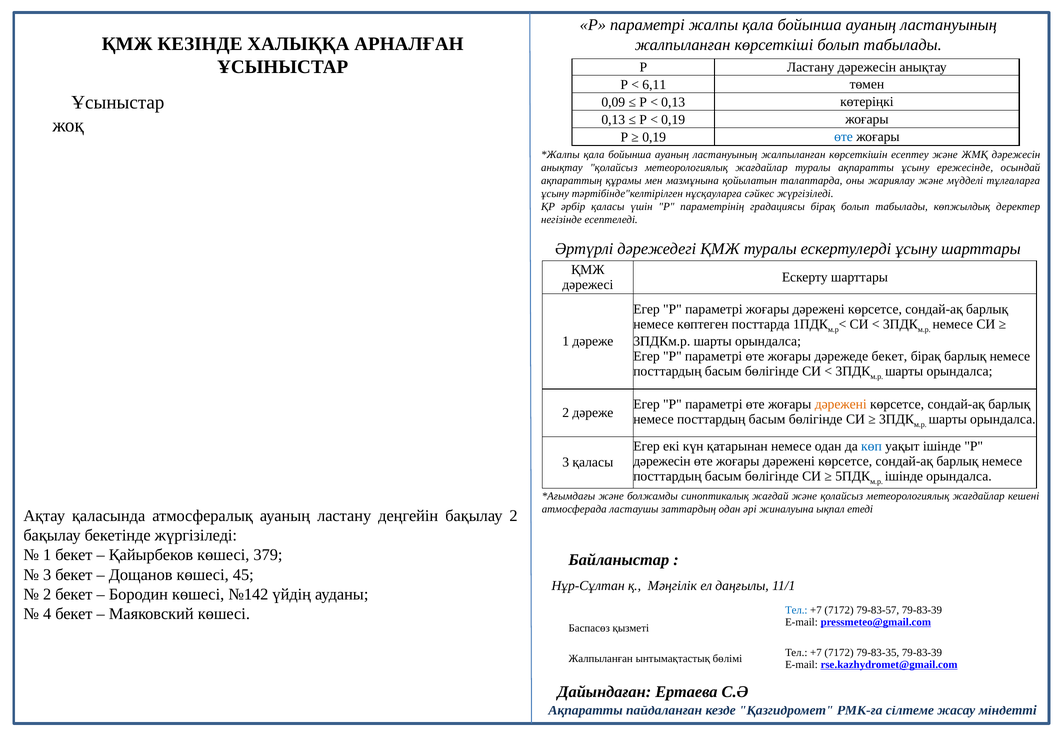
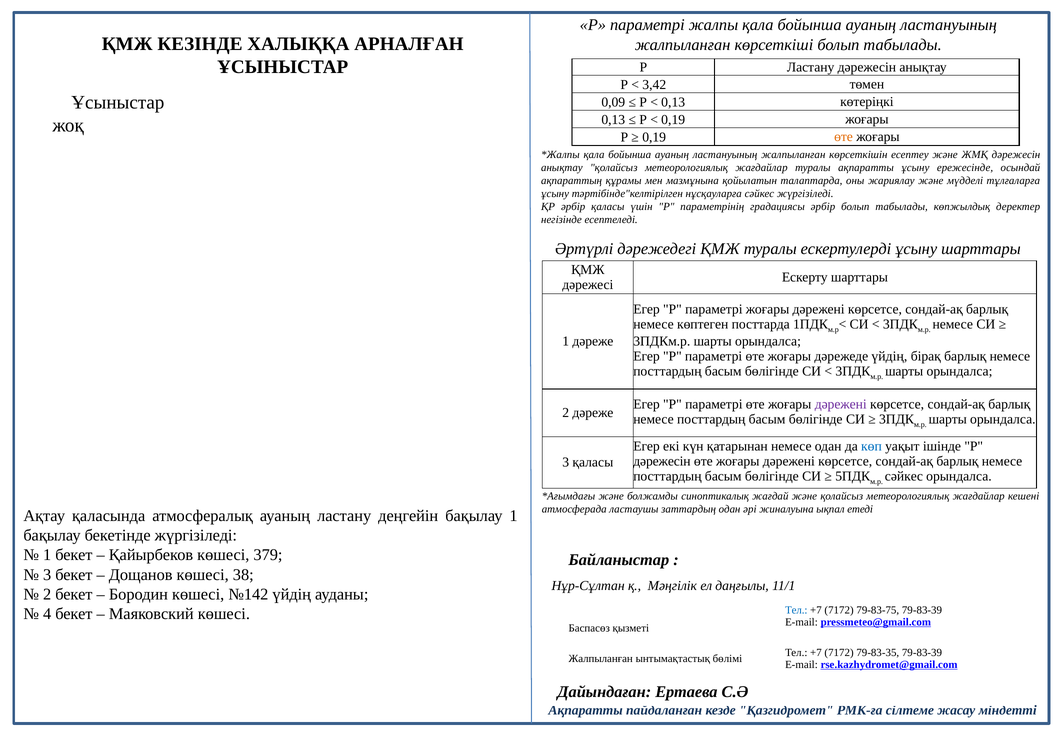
6,11: 6,11 -> 3,42
өте at (844, 137) colour: blue -> orange
градациясы бірақ: бірақ -> әрбір
дәрежеде бекет: бекет -> үйдің
дәрежені at (841, 404) colour: orange -> purple
ішінде at (904, 476): ішінде -> сәйкес
бақылау 2: 2 -> 1
45: 45 -> 38
79-83-57: 79-83-57 -> 79-83-75
